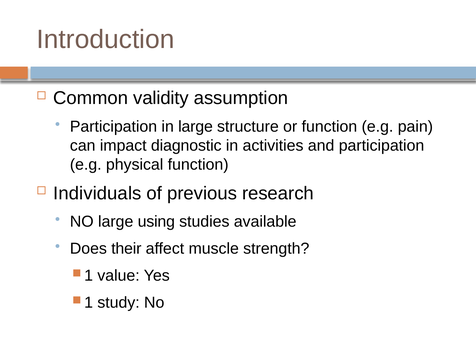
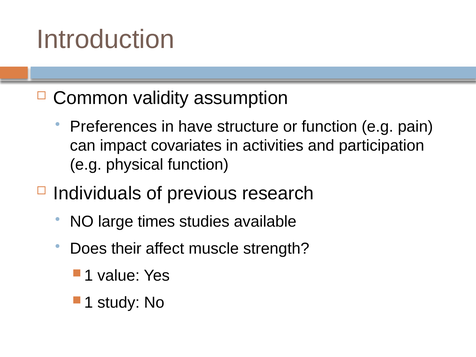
Participation at (114, 126): Participation -> Preferences
in large: large -> have
diagnostic: diagnostic -> covariates
using: using -> times
